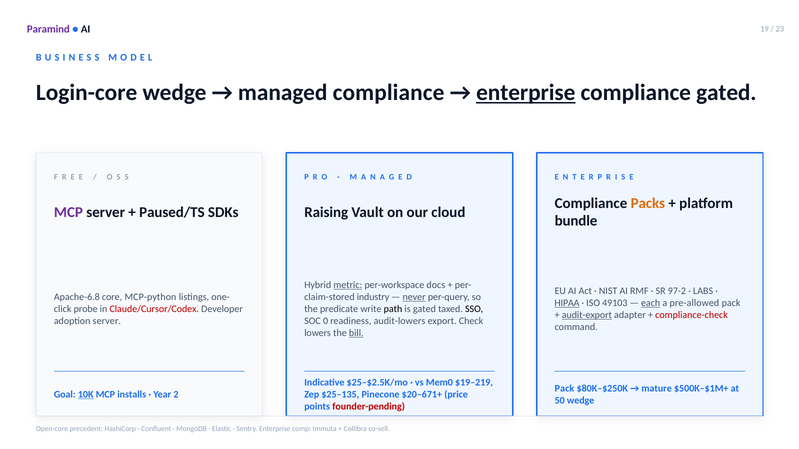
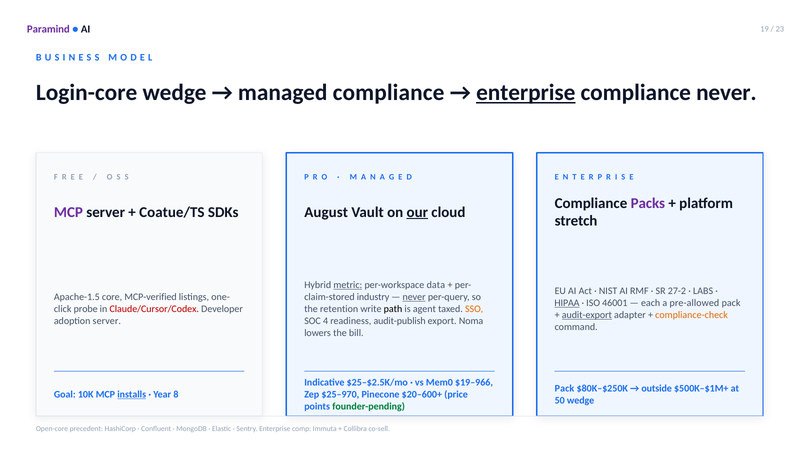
compliance gated: gated -> never
Packs colour: orange -> purple
Paused/TS: Paused/TS -> Coatue/TS
Raising: Raising -> August
our underline: none -> present
bundle: bundle -> stretch
docs: docs -> data
97-2: 97-2 -> 27-2
Apache-6.8: Apache-6.8 -> Apache-1.5
MCP-python: MCP-python -> MCP-verified
49103: 49103 -> 46001
each underline: present -> none
predicate: predicate -> retention
is gated: gated -> agent
SSO colour: black -> orange
compliance-check colour: red -> orange
0: 0 -> 4
audit-lowers: audit-lowers -> audit-publish
Check: Check -> Noma
bill underline: present -> none
$19–219: $19–219 -> $19–966
mature: mature -> outside
10K underline: present -> none
installs underline: none -> present
2: 2 -> 8
$25–135: $25–135 -> $25–970
$20–671+: $20–671+ -> $20–600+
founder-pending colour: red -> green
